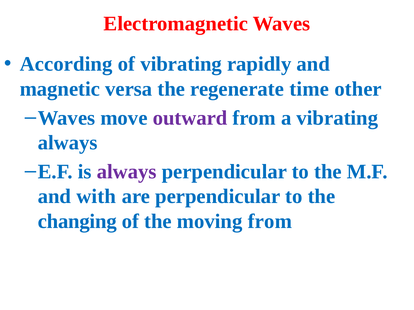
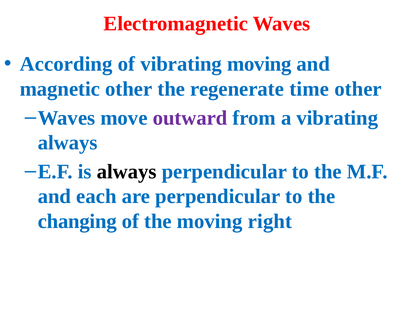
vibrating rapidly: rapidly -> moving
magnetic versa: versa -> other
always at (127, 172) colour: purple -> black
with: with -> each
moving from: from -> right
